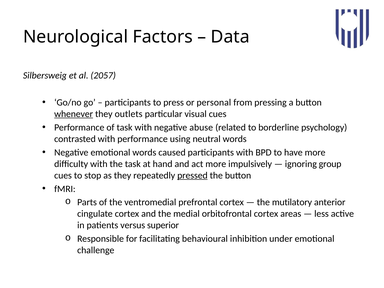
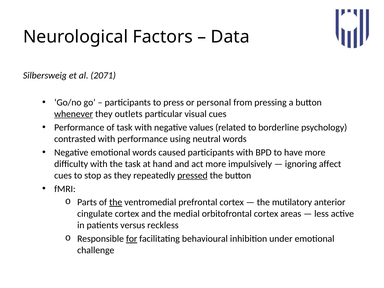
2057: 2057 -> 2071
abuse: abuse -> values
group: group -> affect
the at (116, 202) underline: none -> present
superior: superior -> reckless
for underline: none -> present
